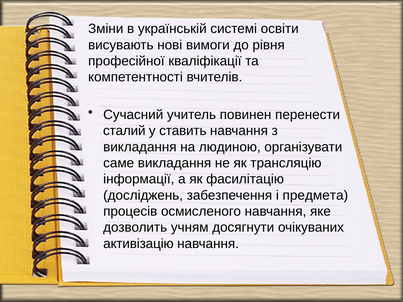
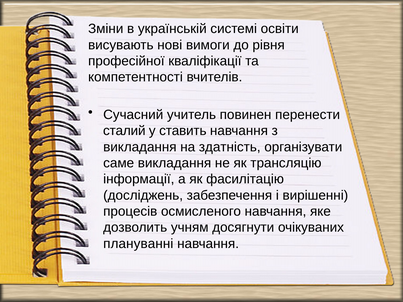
людиною: людиною -> здатність
предмета: предмета -> вирішенні
активізацію: активізацію -> плануванні
